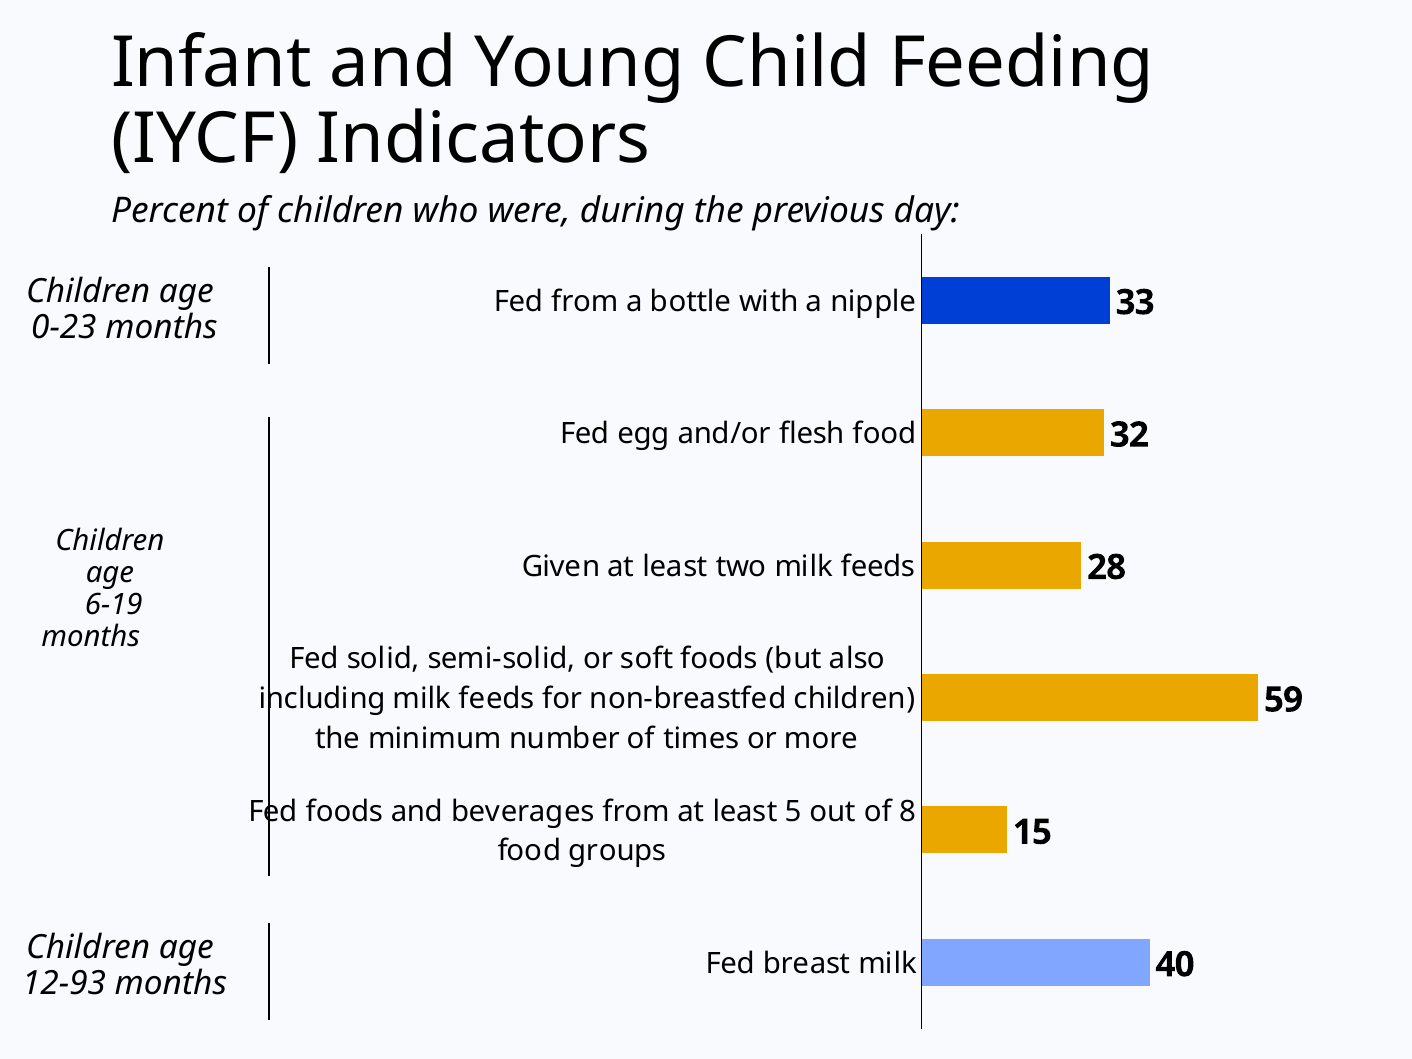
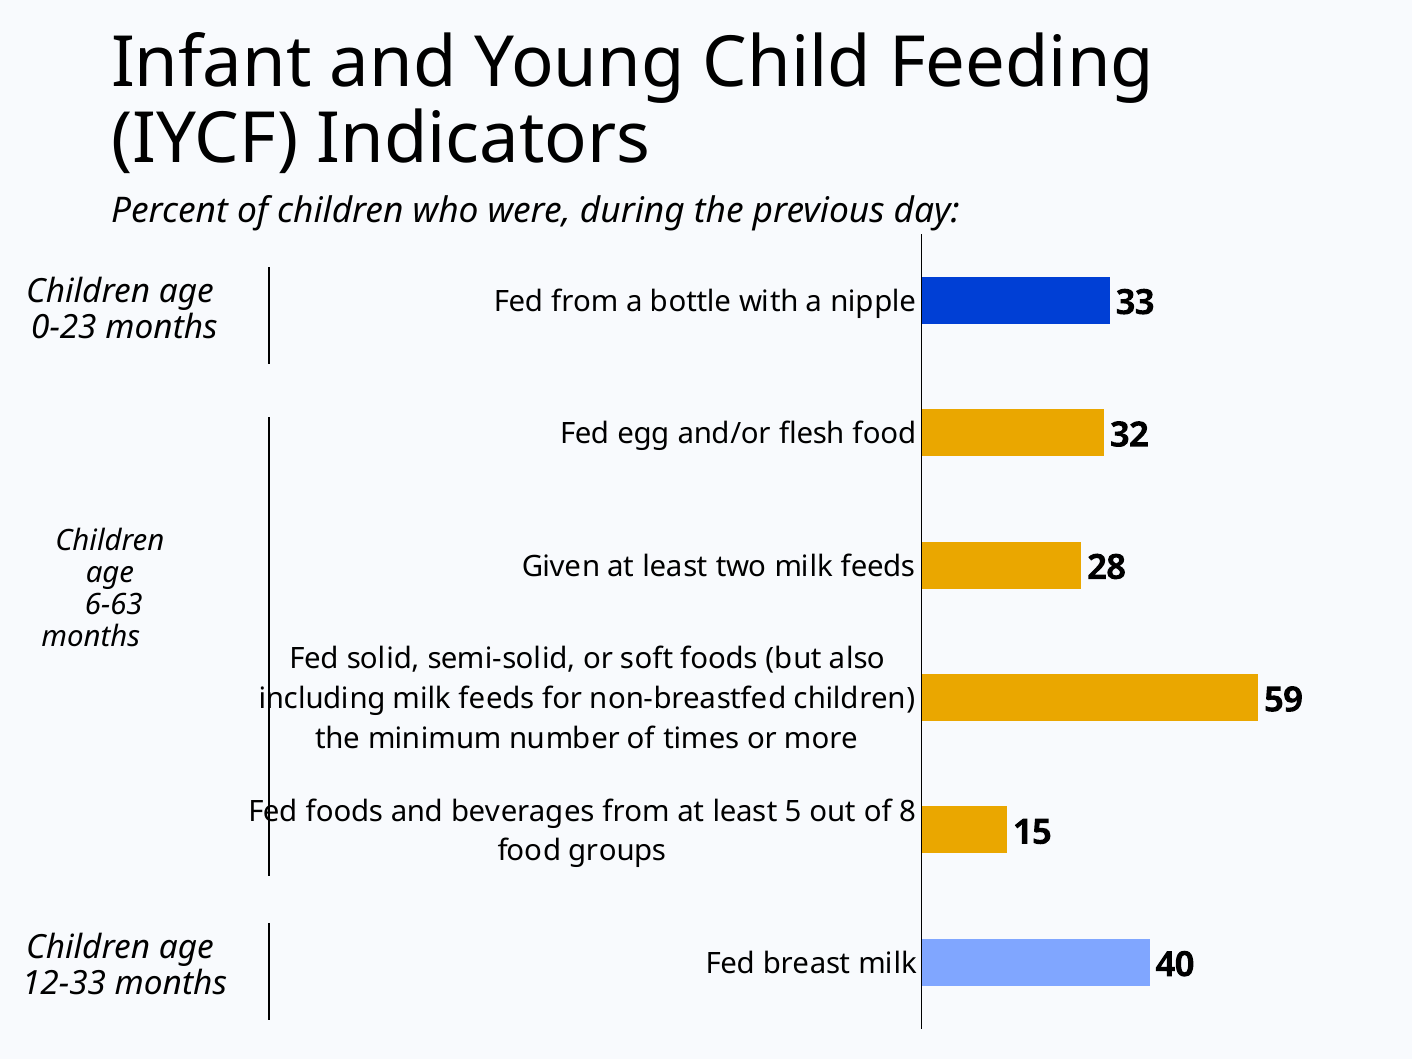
6-19: 6-19 -> 6-63
12-93: 12-93 -> 12-33
